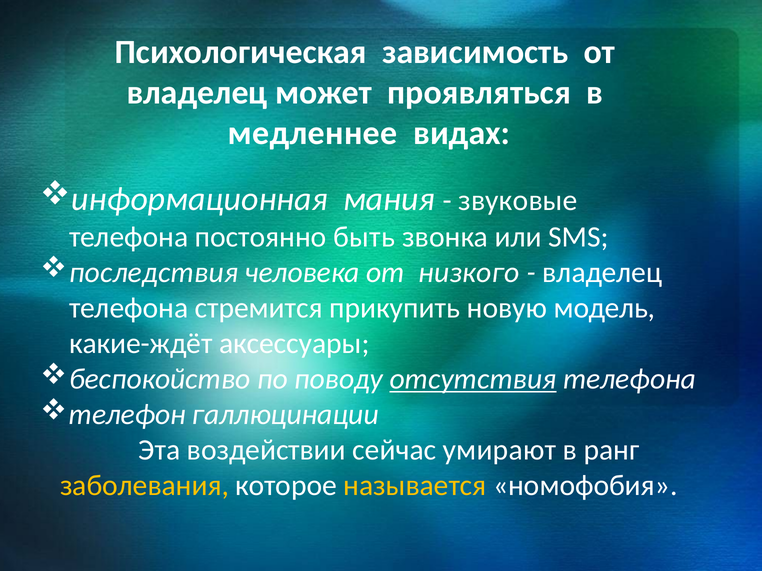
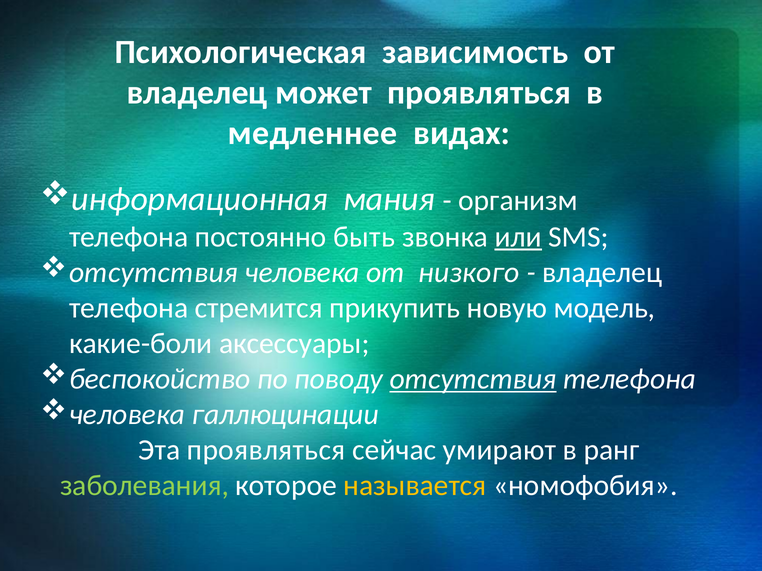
звуковые: звуковые -> организм
или underline: none -> present
последствия at (154, 273): последствия -> отсутствия
какие-ждёт: какие-ждёт -> какие-боли
телефон at (127, 415): телефон -> человека
Эта воздействии: воздействии -> проявляться
заболевания colour: yellow -> light green
